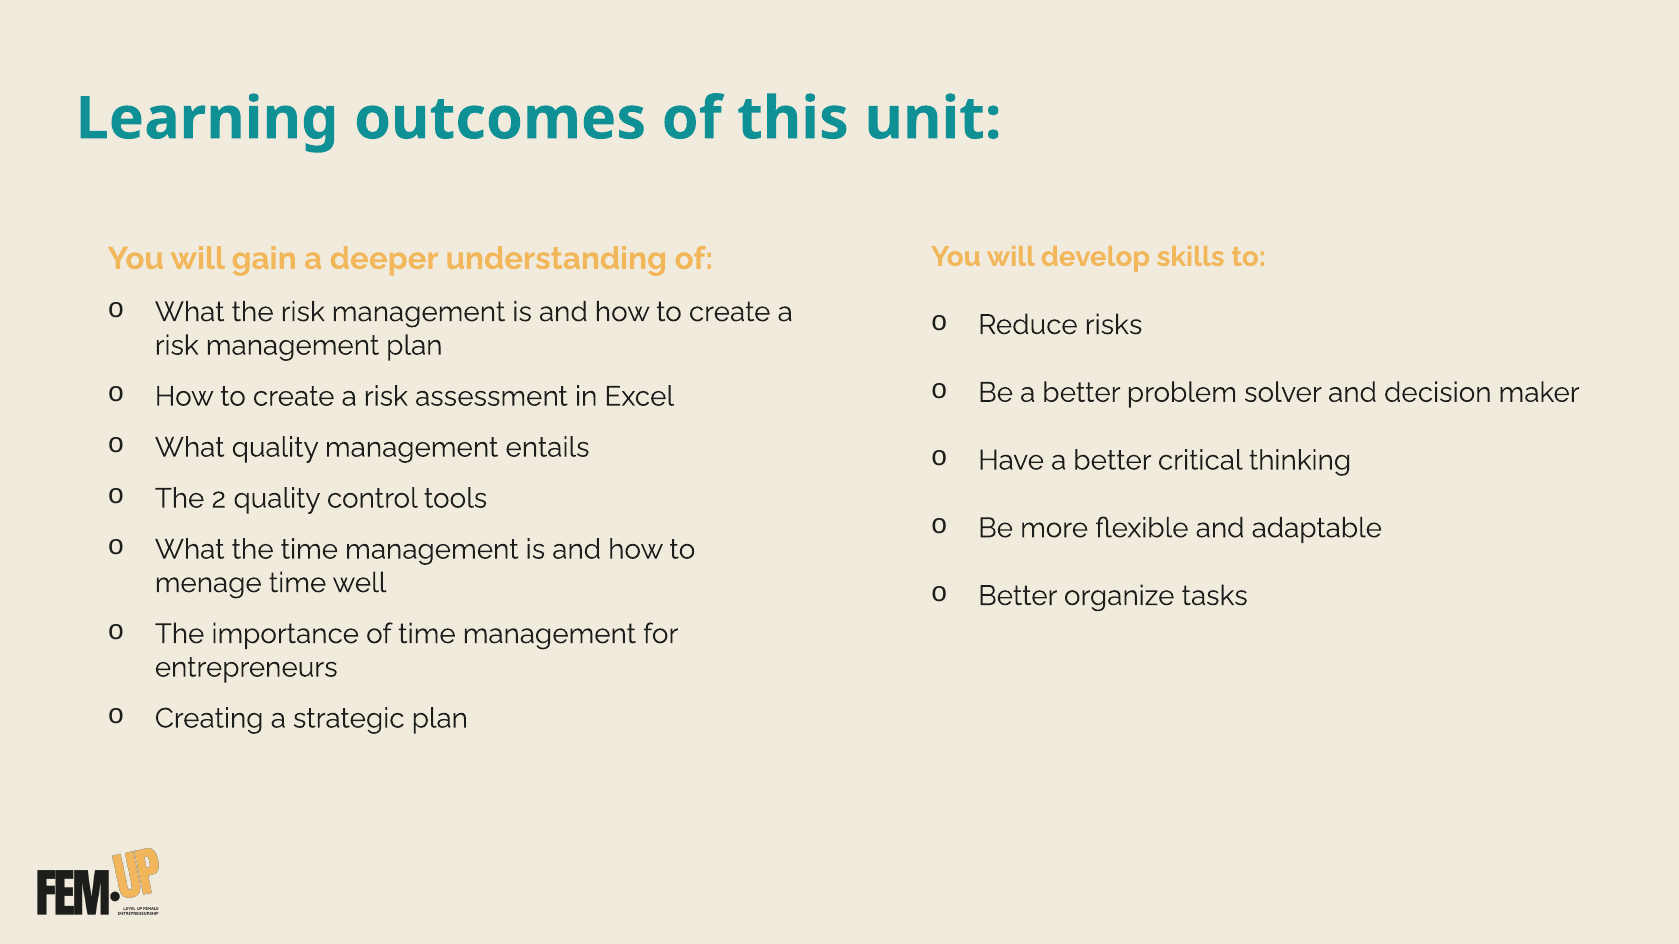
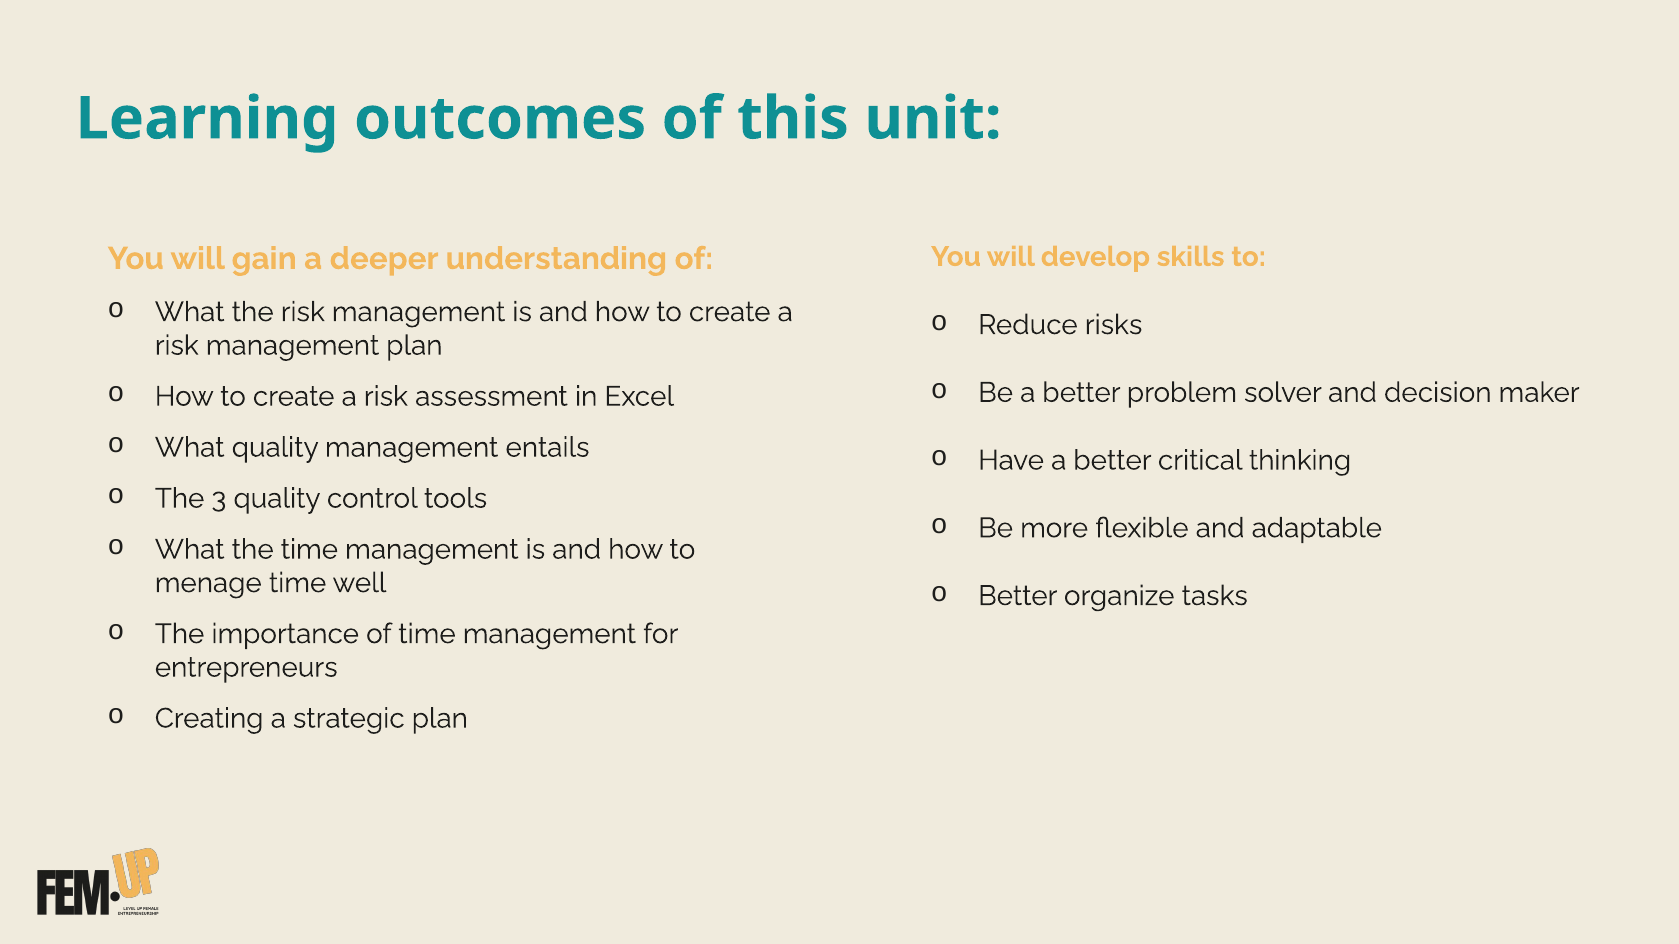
2: 2 -> 3
